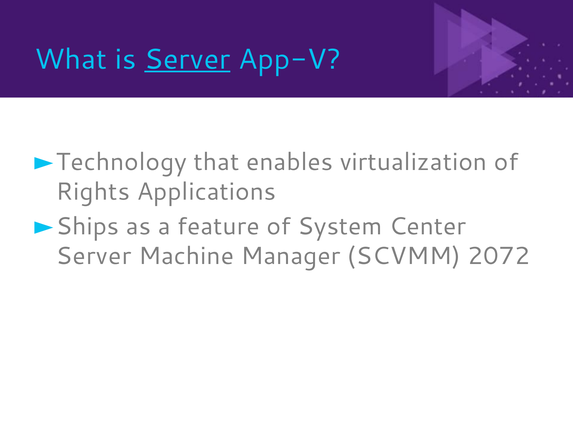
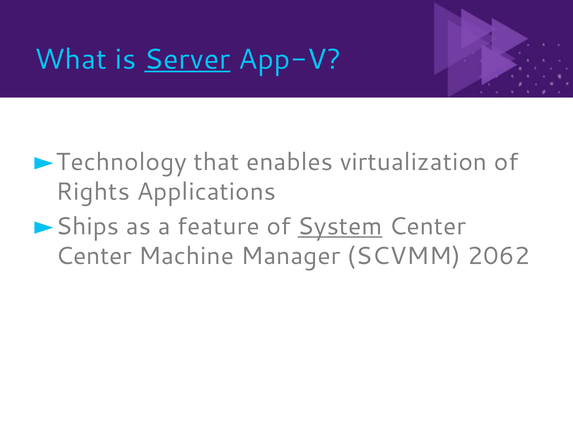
System underline: none -> present
Server at (94, 256): Server -> Center
2072: 2072 -> 2062
